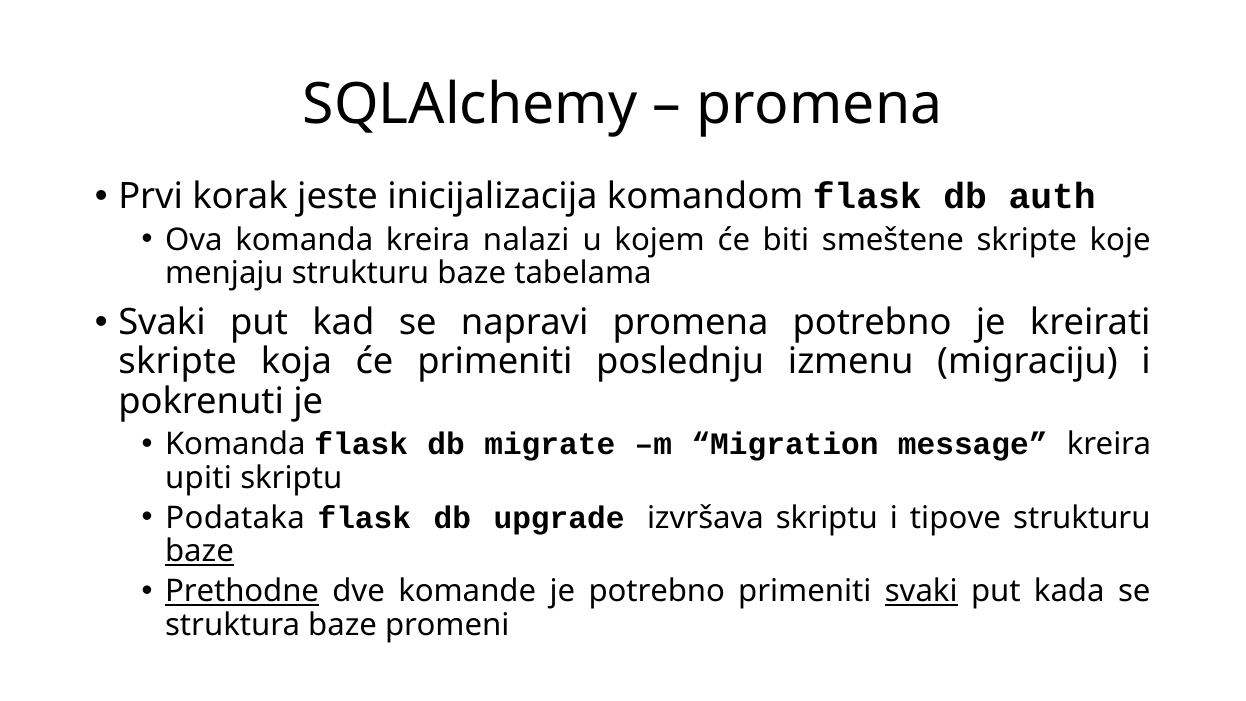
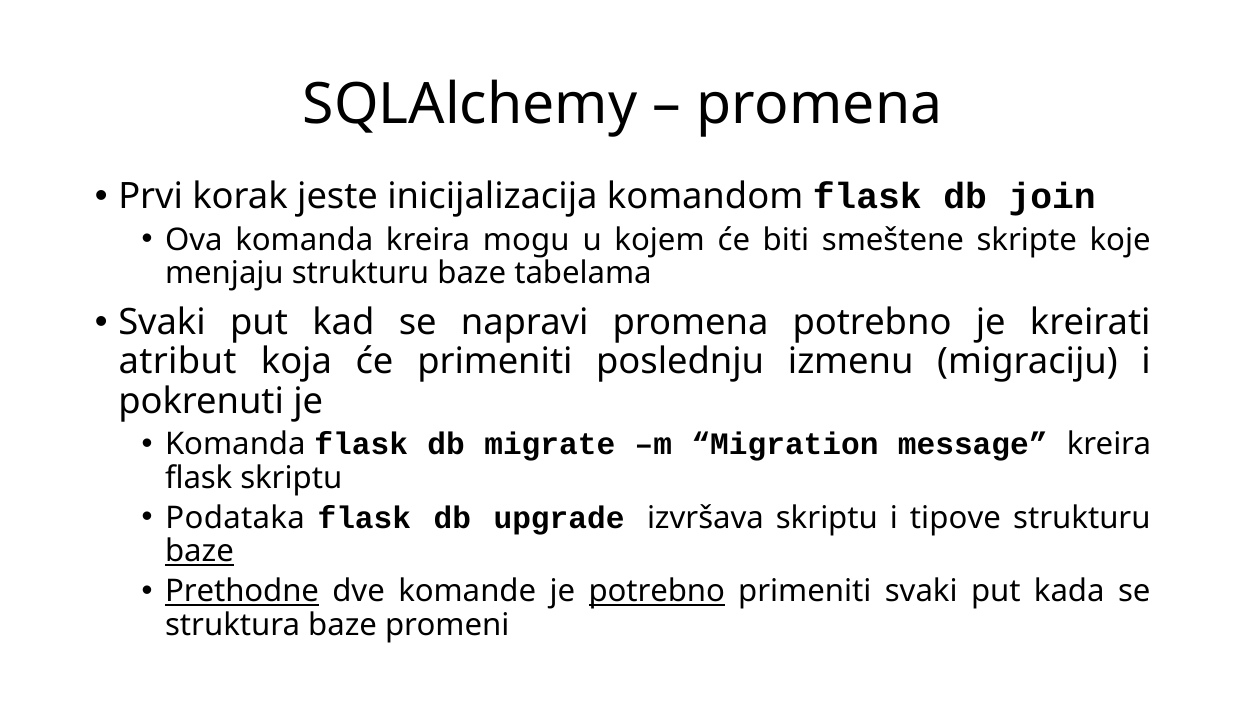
auth: auth -> join
nalazi: nalazi -> mogu
skripte at (178, 362): skripte -> atribut
upiti at (198, 478): upiti -> flask
potrebno at (657, 591) underline: none -> present
svaki at (921, 591) underline: present -> none
